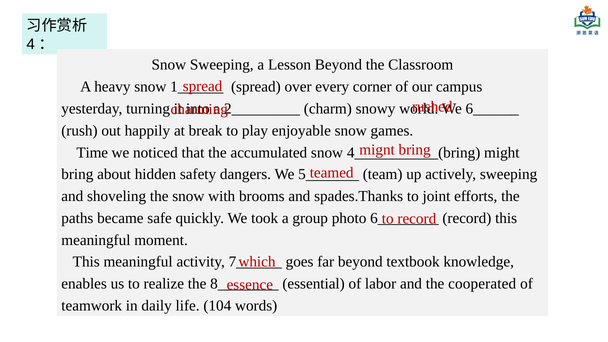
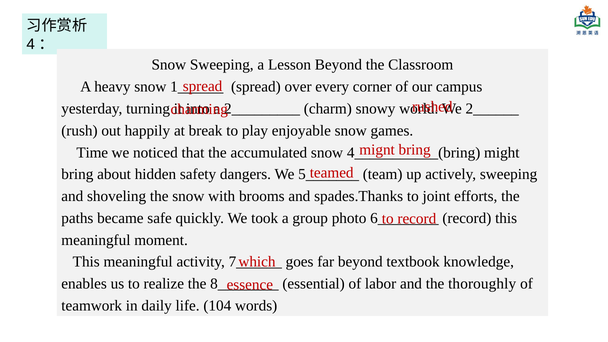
6______: 6______ -> 2______
cooperated: cooperated -> thoroughly
